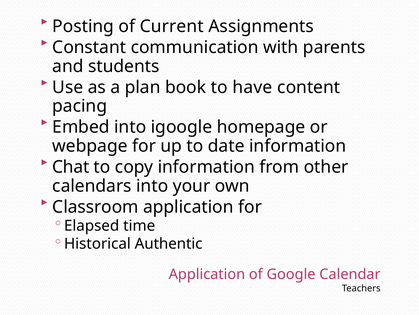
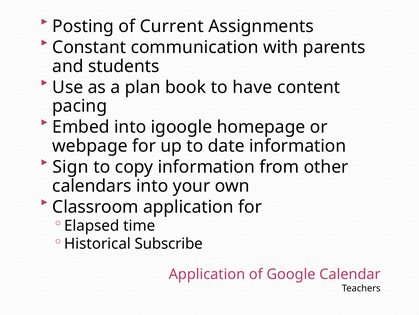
Chat: Chat -> Sign
Authentic: Authentic -> Subscribe
